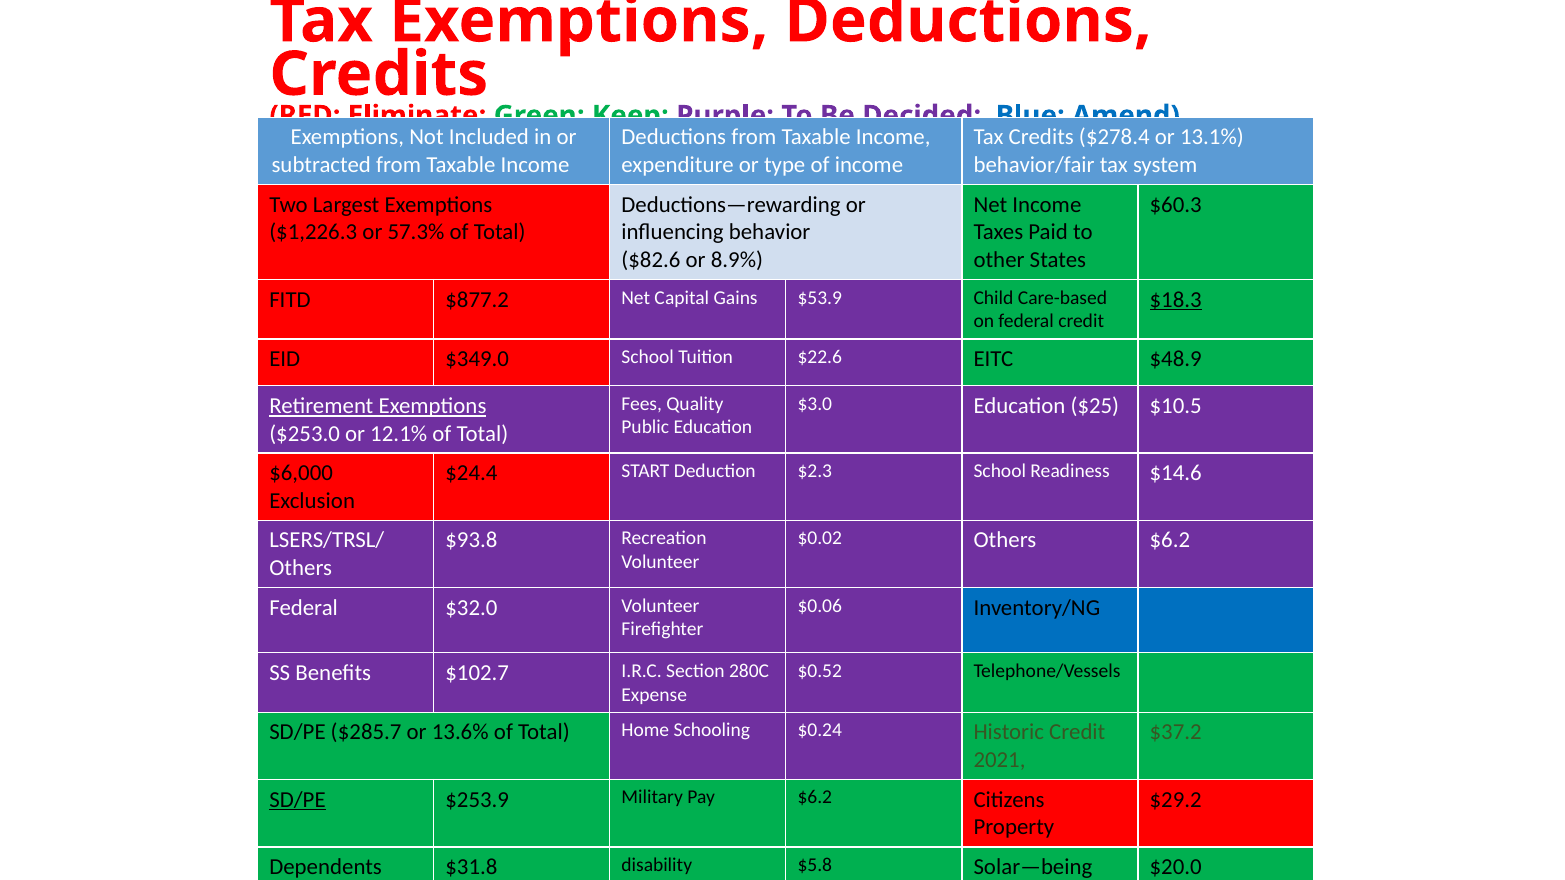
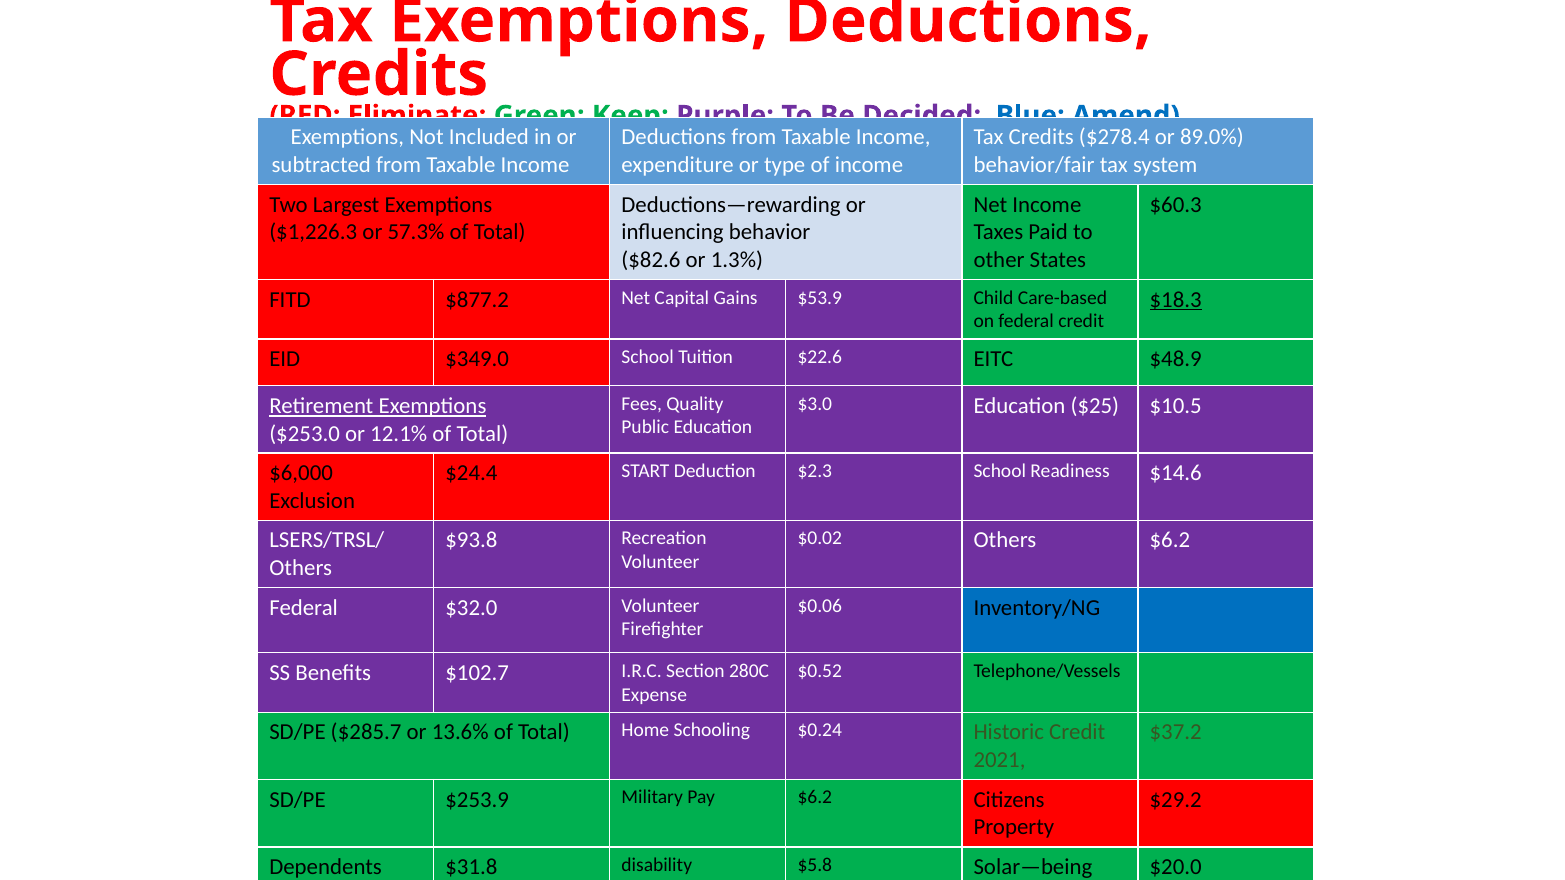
13.1%: 13.1% -> 89.0%
8.9%: 8.9% -> 1.3%
SD/PE at (298, 800) underline: present -> none
